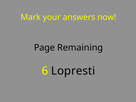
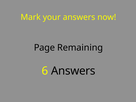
6 Lopresti: Lopresti -> Answers
